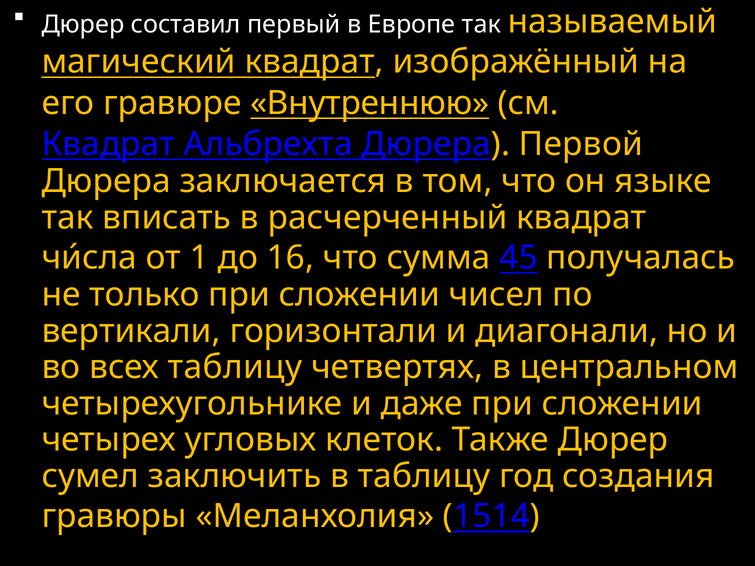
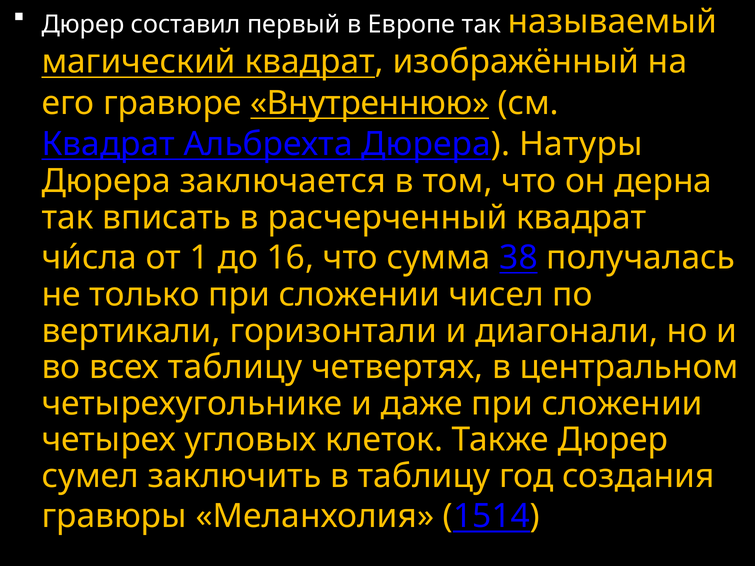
Первой: Первой -> Натуры
языке: языке -> дерна
45: 45 -> 38
